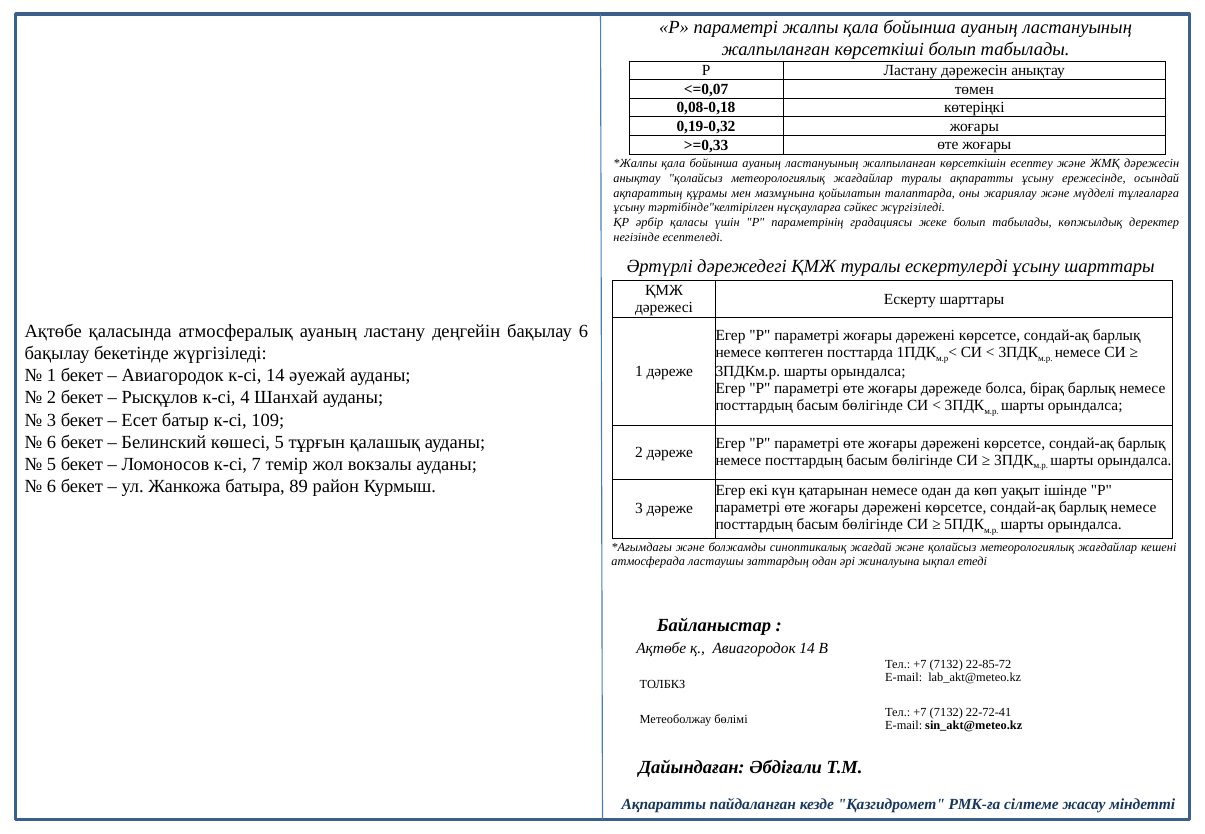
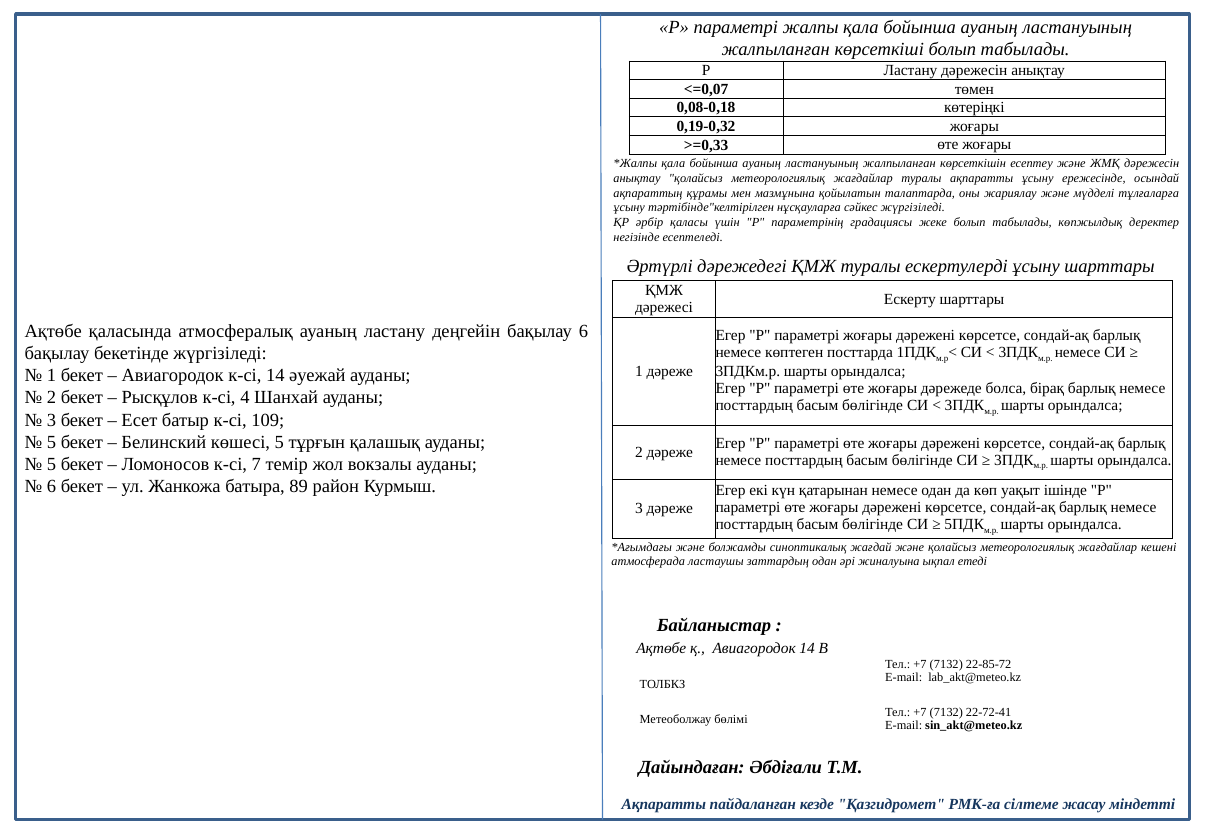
6 at (52, 442): 6 -> 5
